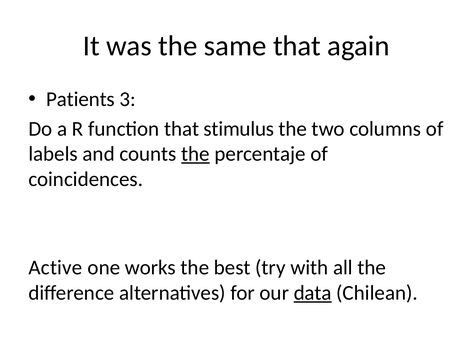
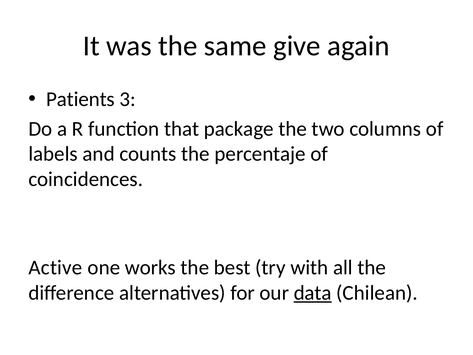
same that: that -> give
stimulus: stimulus -> package
the at (195, 154) underline: present -> none
